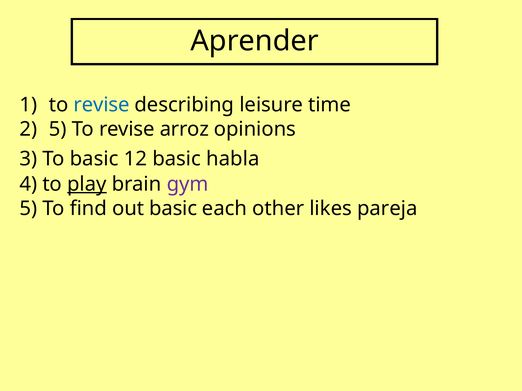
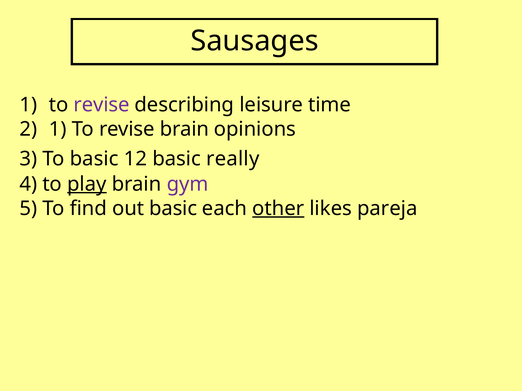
Aprender: Aprender -> Sausages
revise at (102, 105) colour: blue -> purple
2 5: 5 -> 1
revise arroz: arroz -> brain
habla: habla -> really
other underline: none -> present
